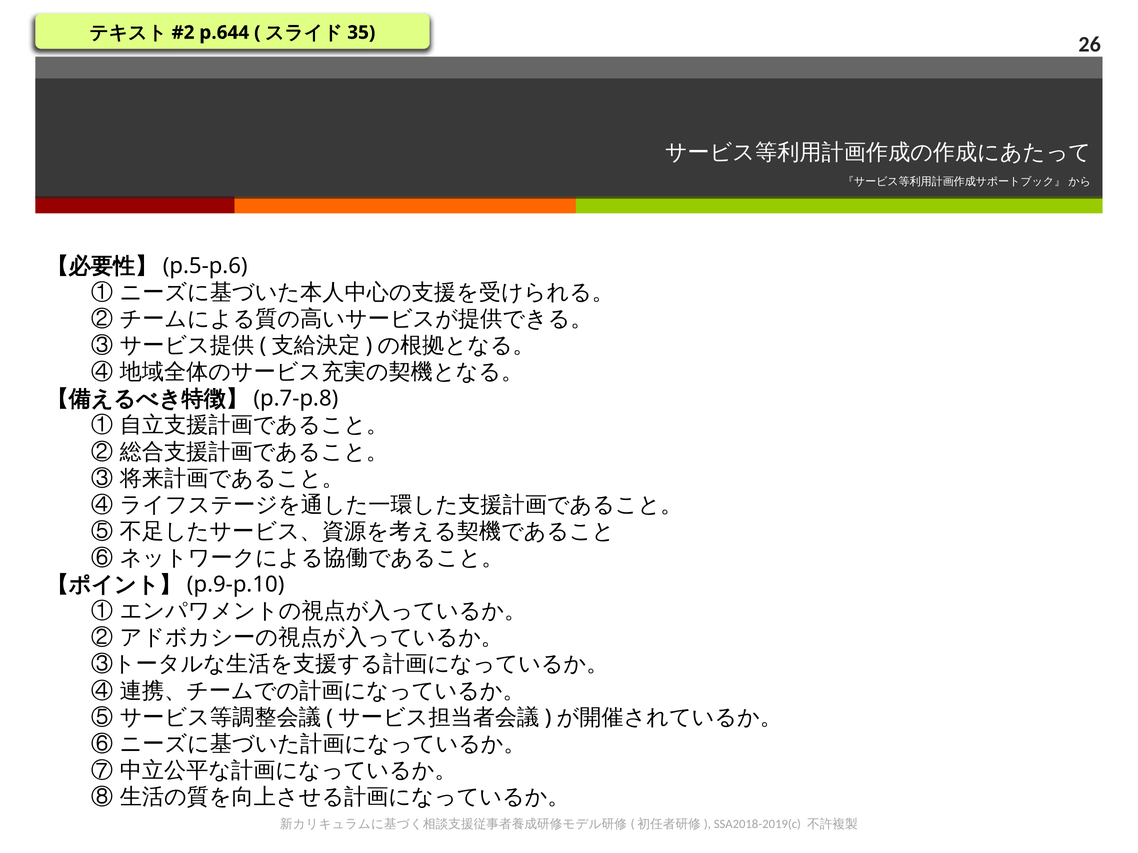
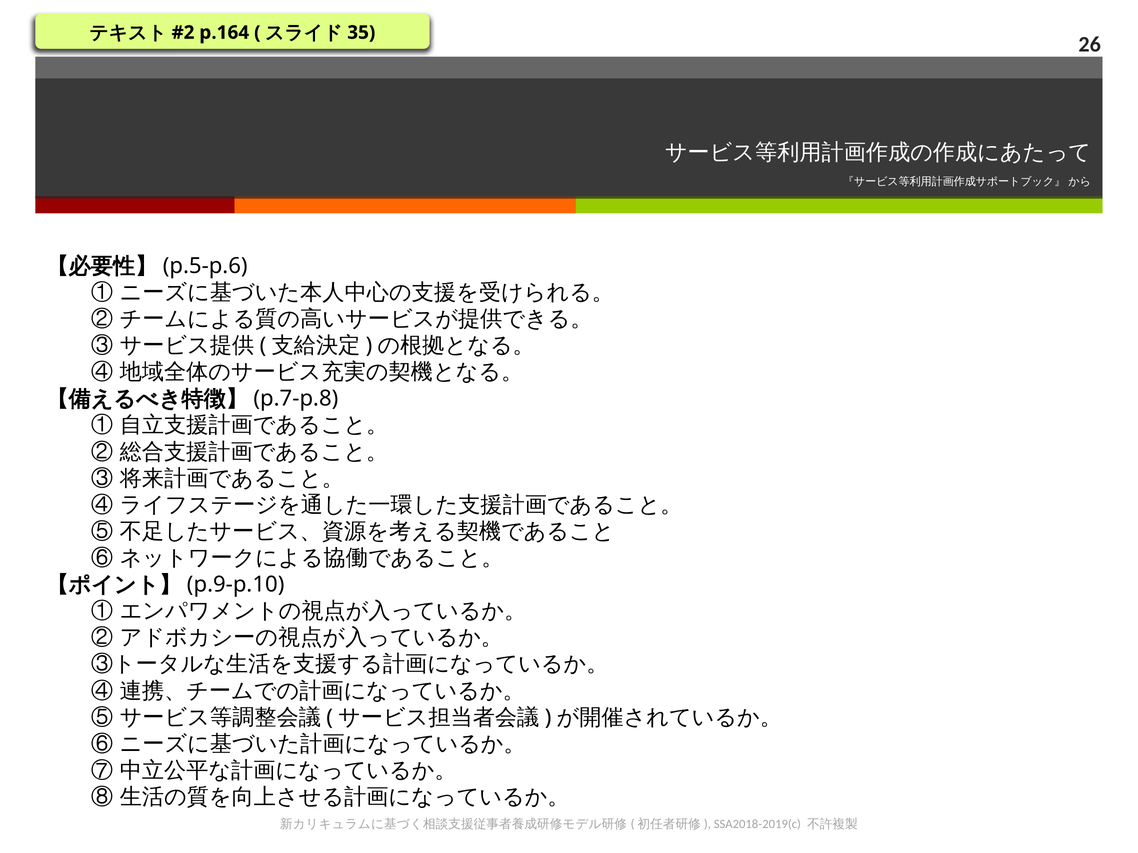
p.644: p.644 -> p.164
